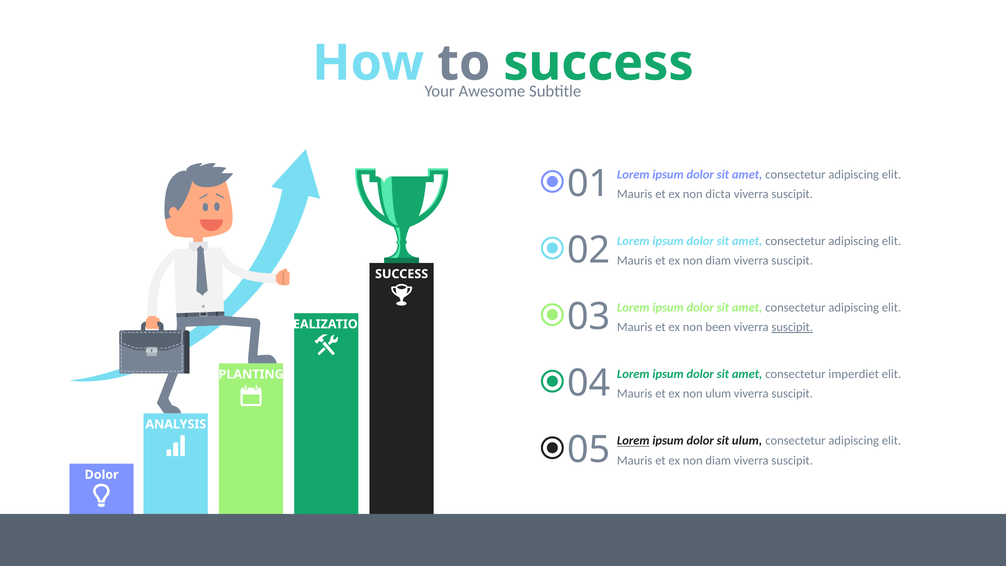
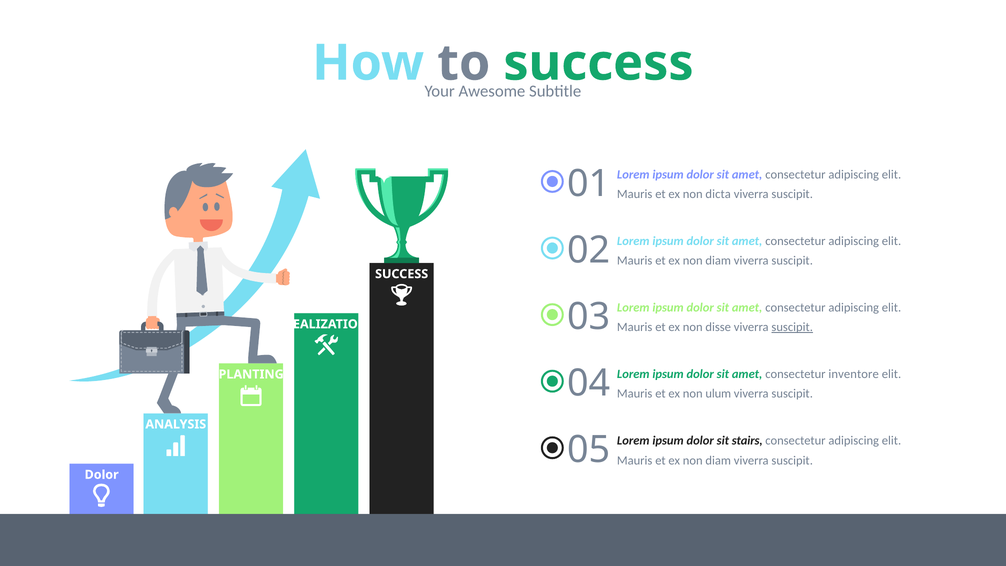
been: been -> disse
imperdiet: imperdiet -> inventore
Lorem at (633, 441) underline: present -> none
sit ulum: ulum -> stairs
